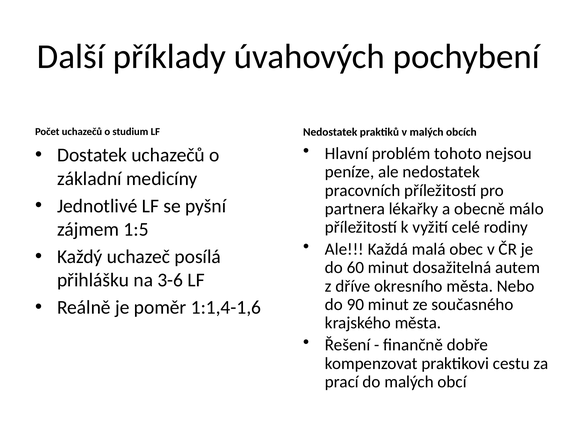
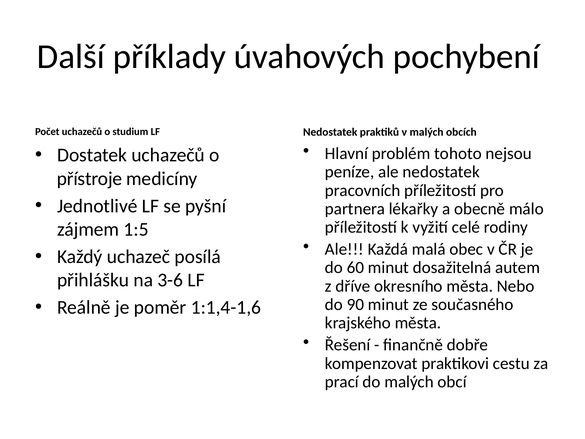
základní: základní -> přístroje
